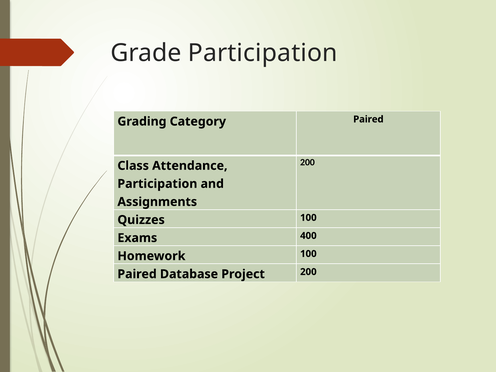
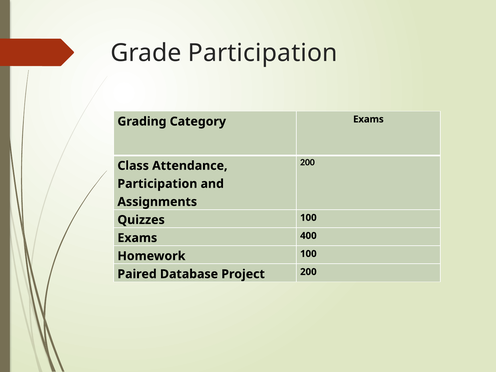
Category Paired: Paired -> Exams
